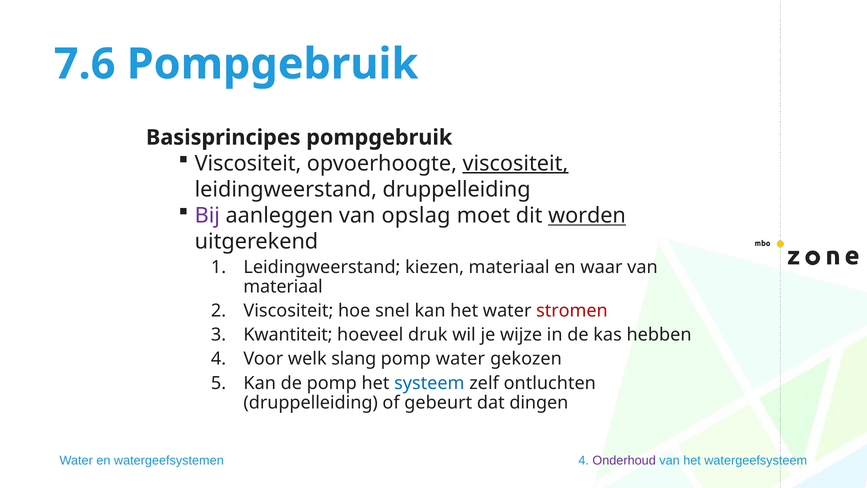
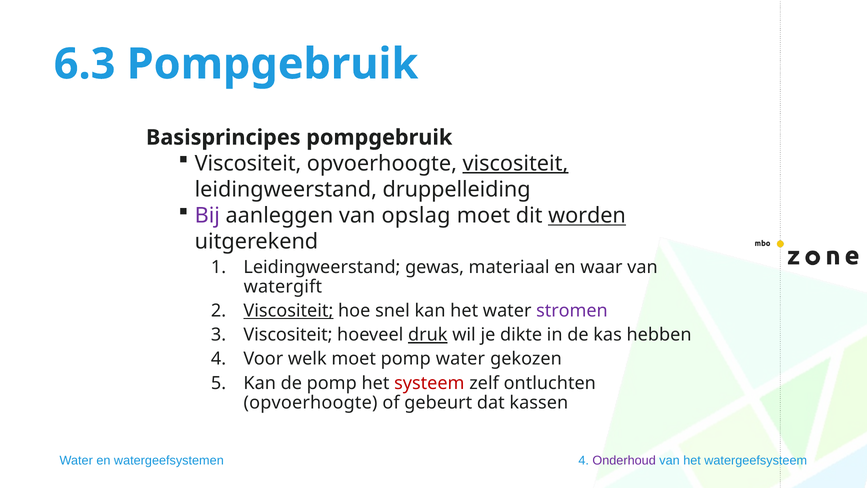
7.6: 7.6 -> 6.3
kiezen: kiezen -> gewas
materiaal at (283, 287): materiaal -> watergift
Viscositeit at (288, 311) underline: none -> present
stromen colour: red -> purple
Kwantiteit at (288, 335): Kwantiteit -> Viscositeit
druk underline: none -> present
wijze: wijze -> dikte
welk slang: slang -> moet
systeem colour: blue -> red
druppelleiding at (311, 402): druppelleiding -> opvoerhoogte
dingen: dingen -> kassen
